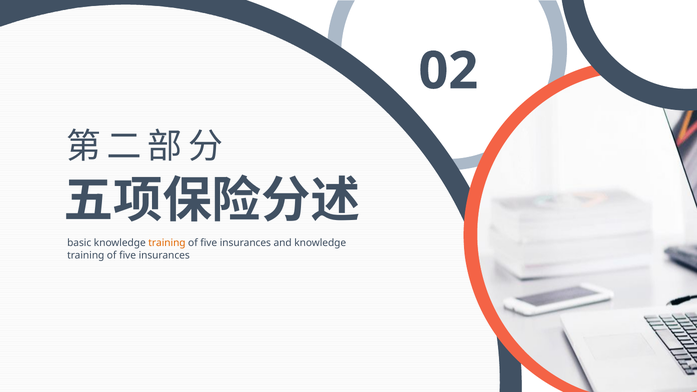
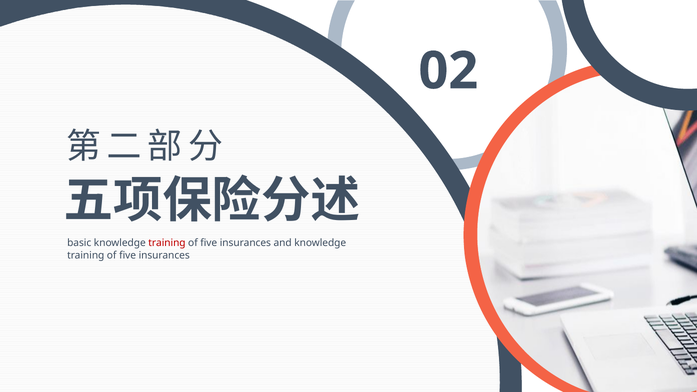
training at (167, 243) colour: orange -> red
